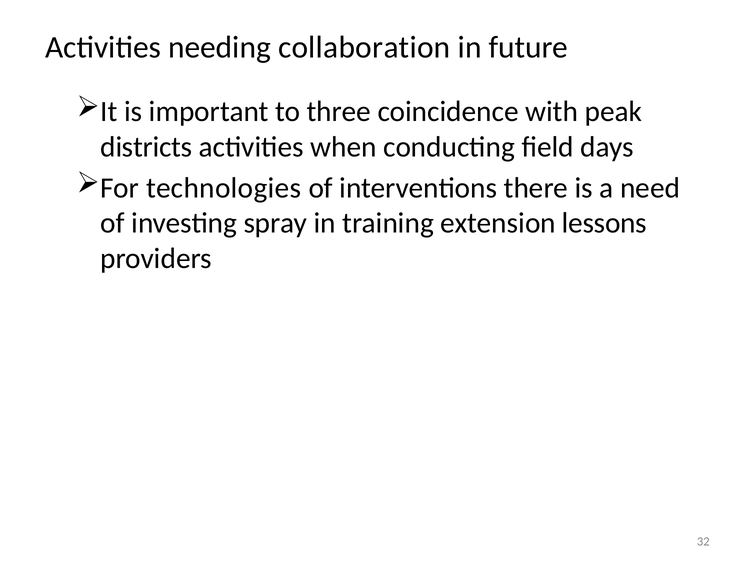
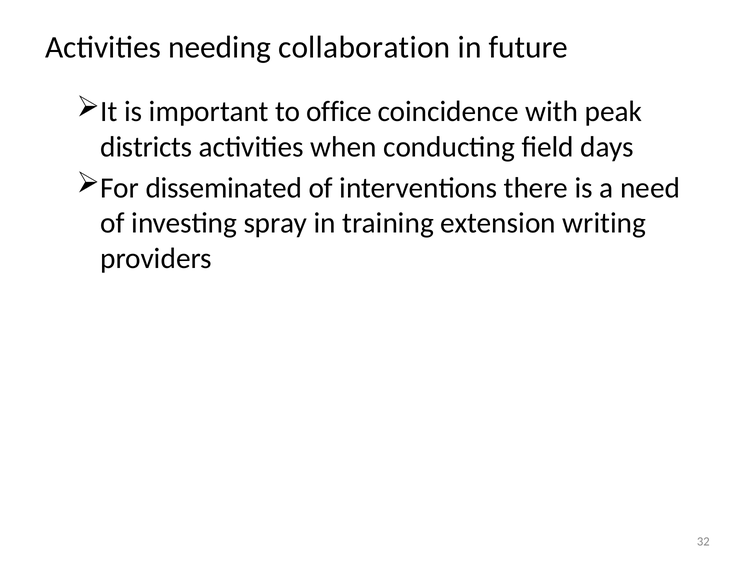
three: three -> office
technologies: technologies -> disseminated
lessons: lessons -> writing
